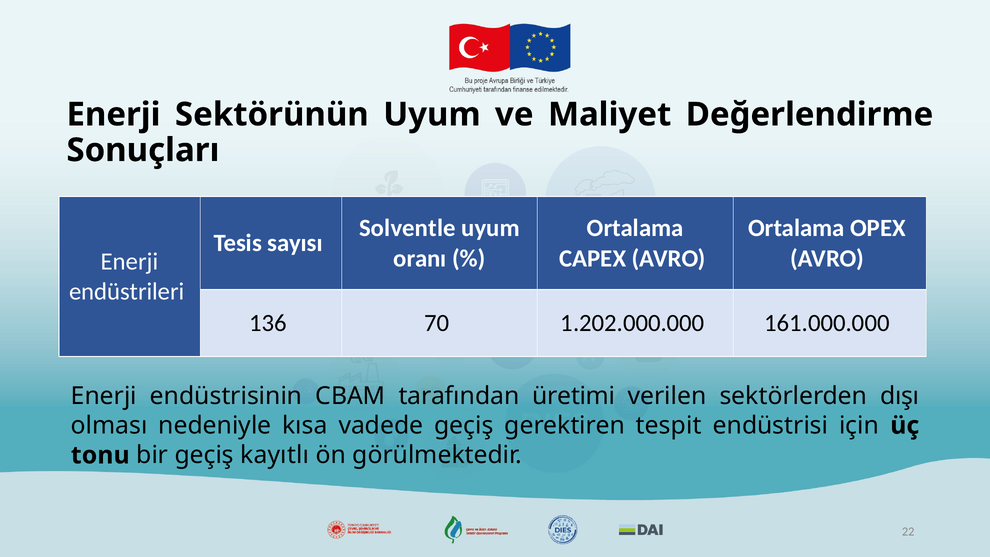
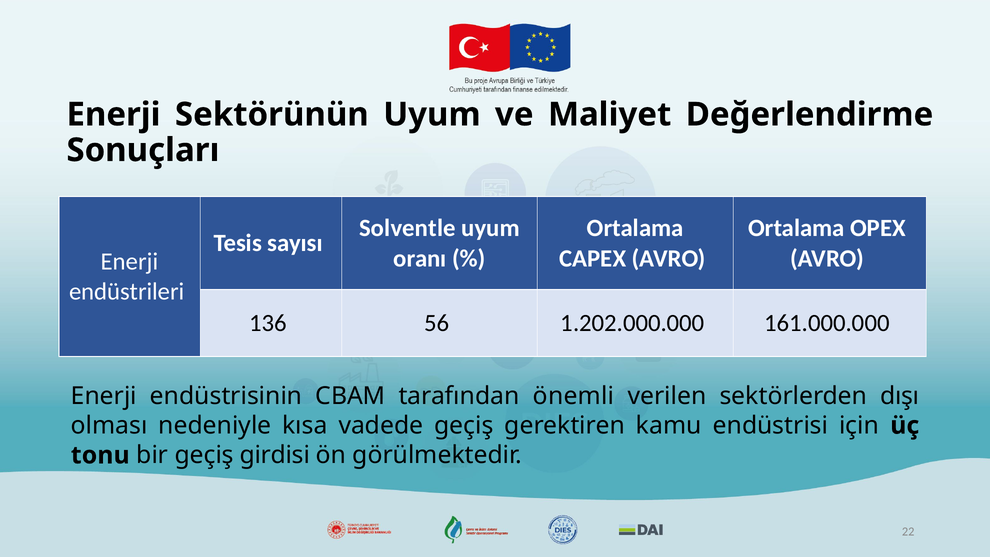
70: 70 -> 56
üretimi: üretimi -> önemli
tespit: tespit -> kamu
kayıtlı: kayıtlı -> girdisi
